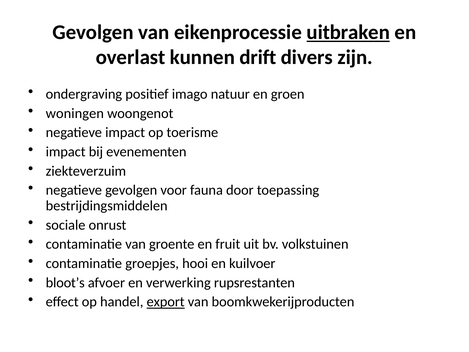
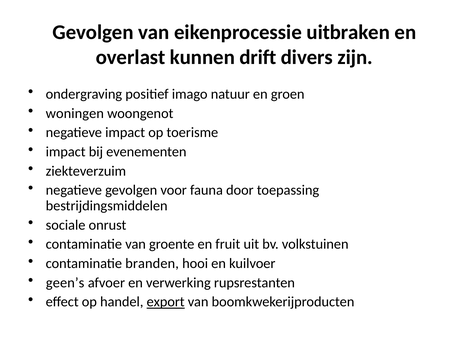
uitbraken underline: present -> none
groepjes: groepjes -> branden
bloot’s: bloot’s -> geen’s
